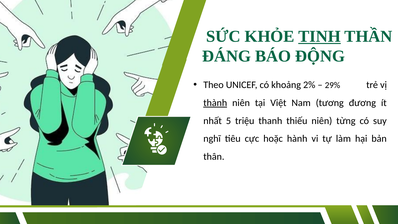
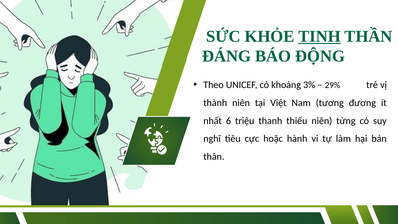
2%: 2% -> 3%
thành underline: present -> none
5: 5 -> 6
